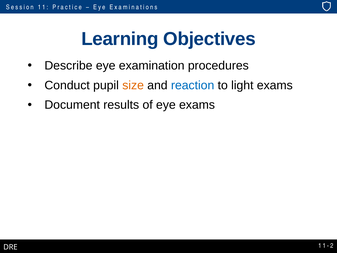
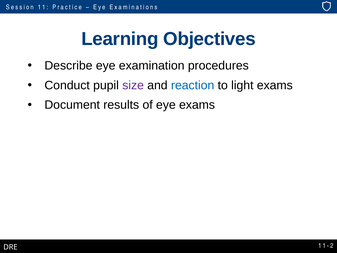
size colour: orange -> purple
